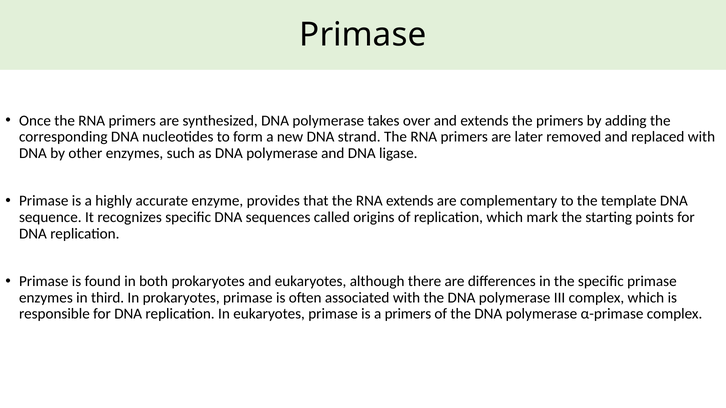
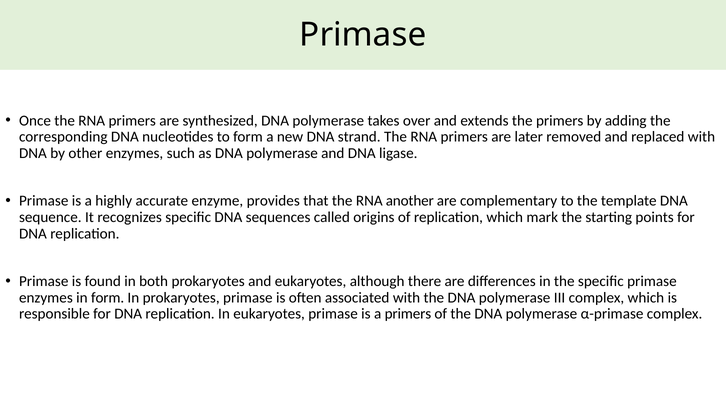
RNA extends: extends -> another
in third: third -> form
